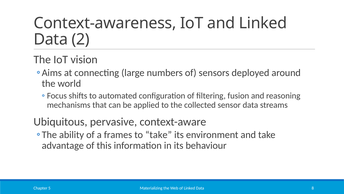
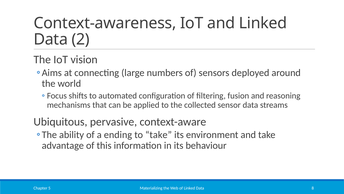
frames: frames -> ending
